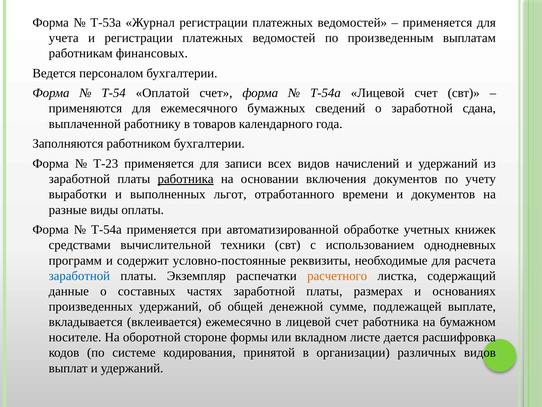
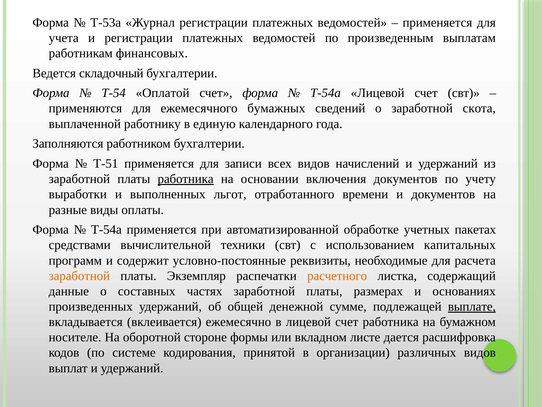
персоналом: персоналом -> складочный
сдана: сдана -> скота
товаров: товаров -> единую
Т-23: Т-23 -> Т-51
книжек: книжек -> пакетах
однодневных: однодневных -> капитальных
заработной at (79, 276) colour: blue -> orange
выплате underline: none -> present
